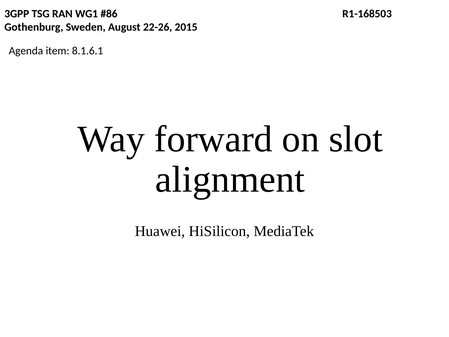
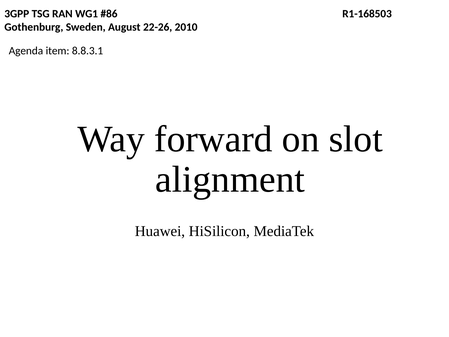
2015: 2015 -> 2010
8.1.6.1: 8.1.6.1 -> 8.8.3.1
